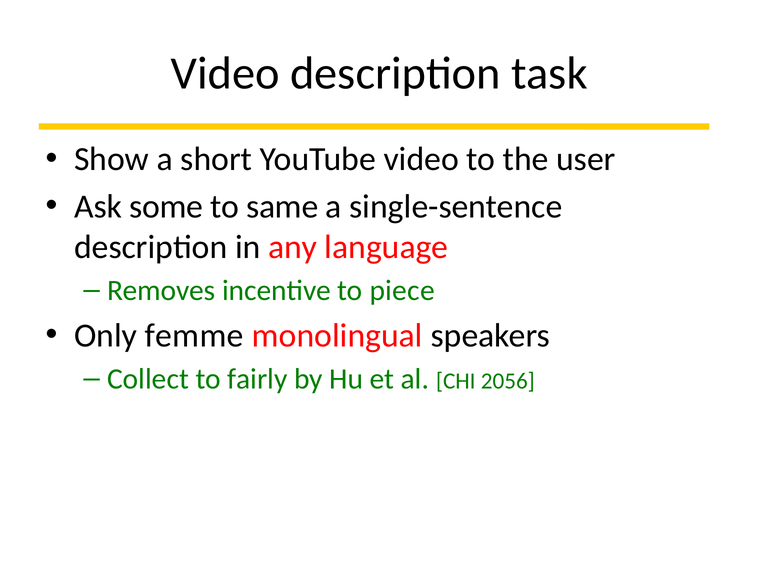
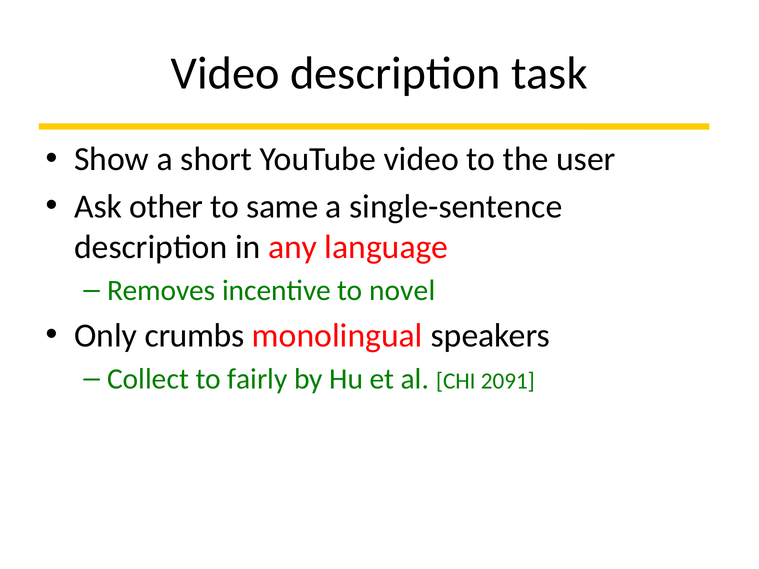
some: some -> other
piece: piece -> novel
femme: femme -> crumbs
2056: 2056 -> 2091
